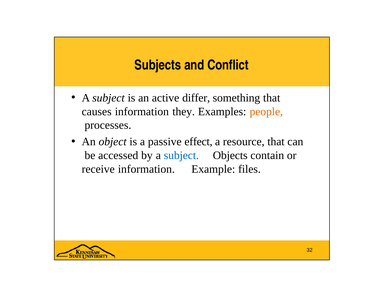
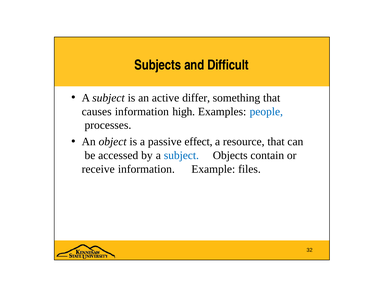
Conflict: Conflict -> Difficult
they: they -> high
people colour: orange -> blue
